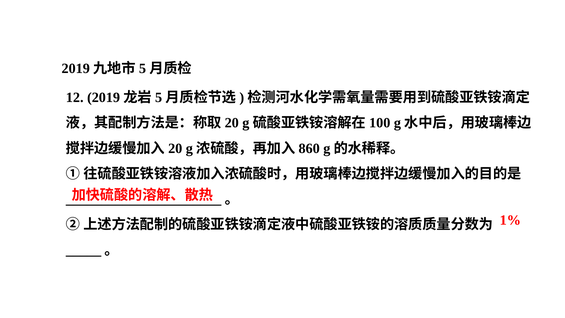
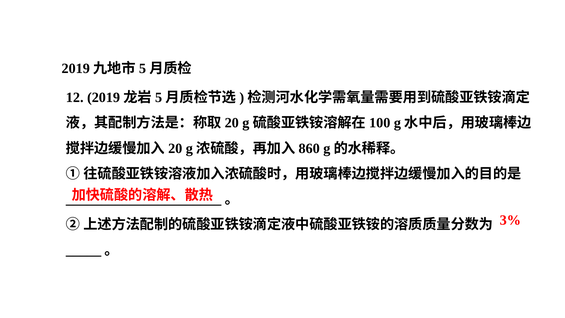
1%: 1% -> 3%
